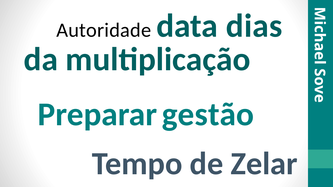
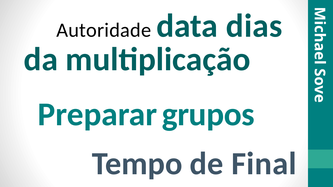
gestão: gestão -> grupos
Zelar: Zelar -> Final
